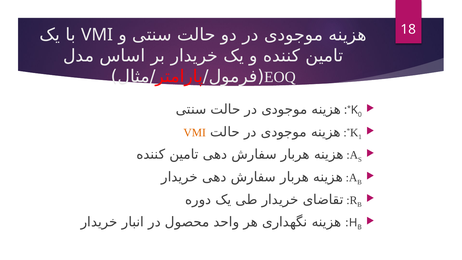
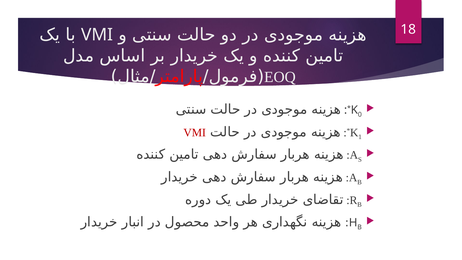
VMI at (195, 133) colour: orange -> red
